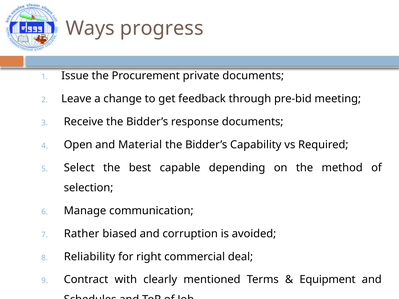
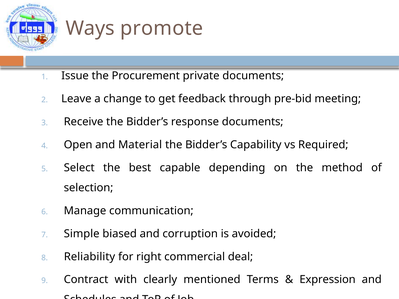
progress: progress -> promote
Rather: Rather -> Simple
Equipment: Equipment -> Expression
